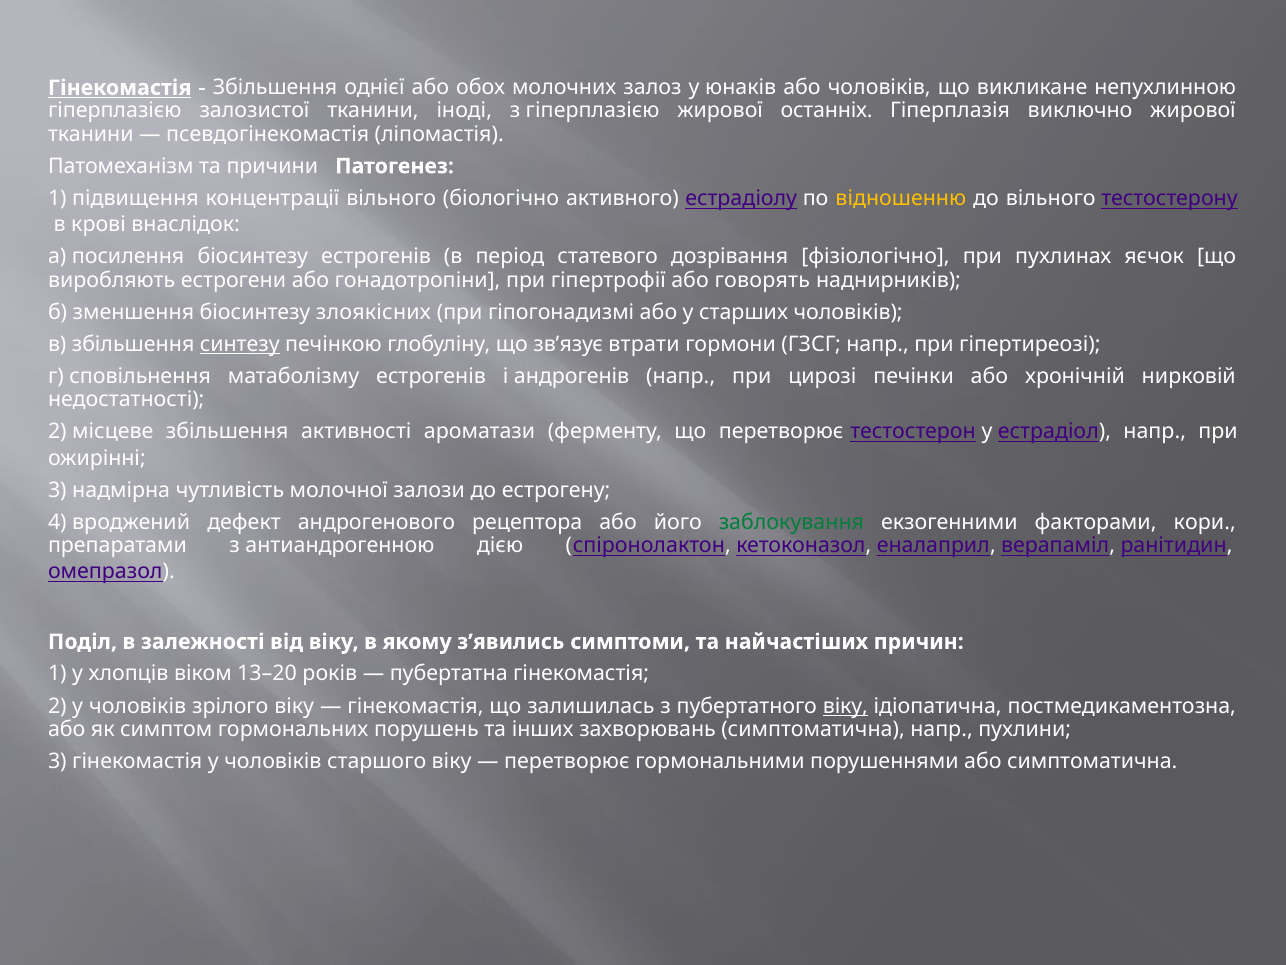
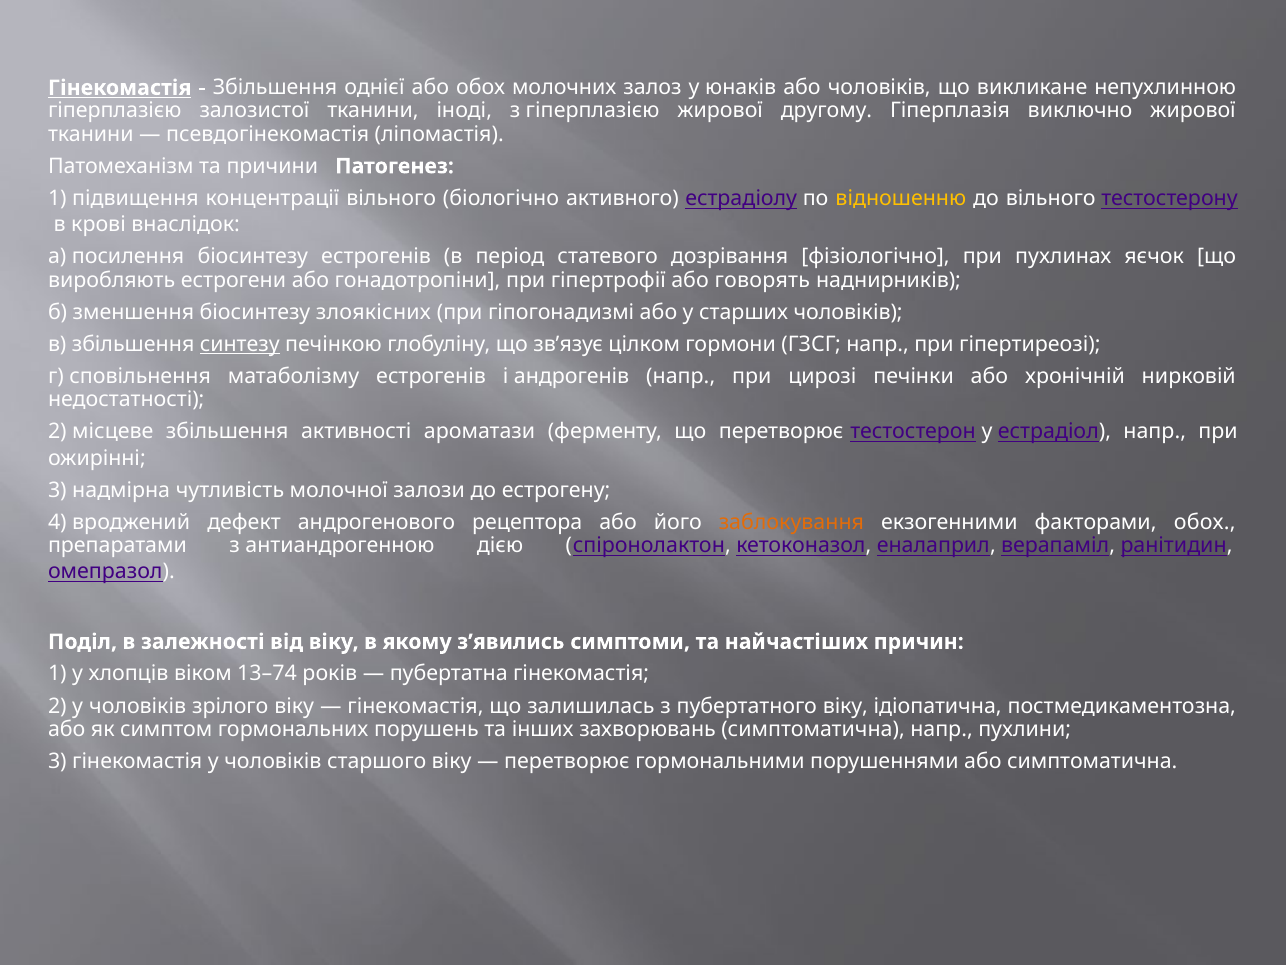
останніх: останніх -> другому
втрати: втрати -> цілком
заблокування colour: green -> orange
факторами кори: кори -> обох
13–20: 13–20 -> 13–74
віку at (845, 706) underline: present -> none
